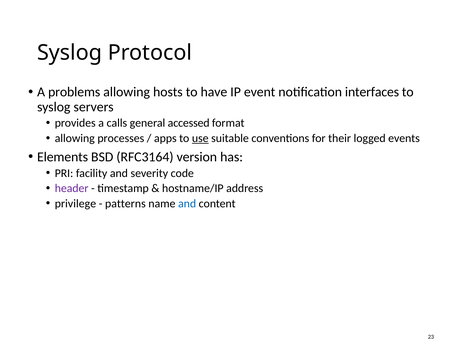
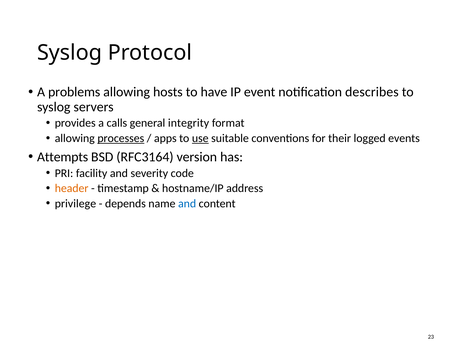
interfaces: interfaces -> describes
accessed: accessed -> integrity
processes underline: none -> present
Elements: Elements -> Attempts
header colour: purple -> orange
patterns: patterns -> depends
